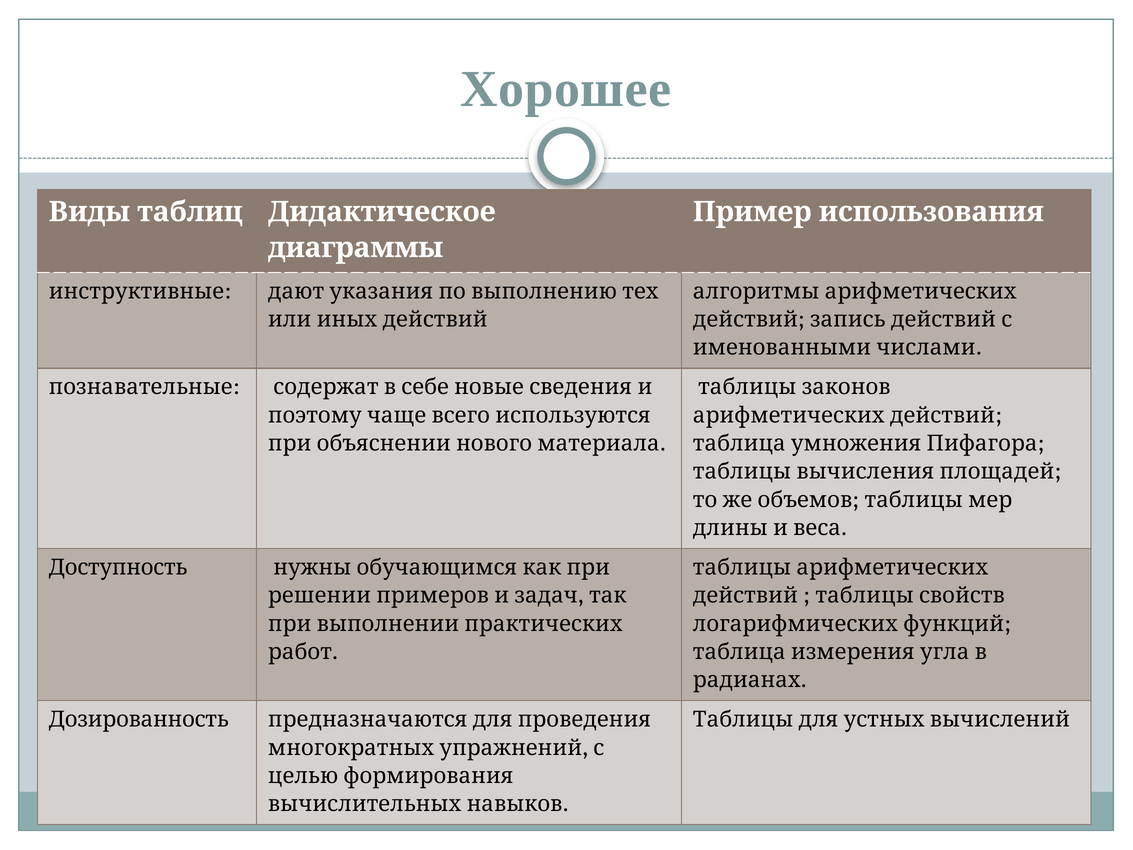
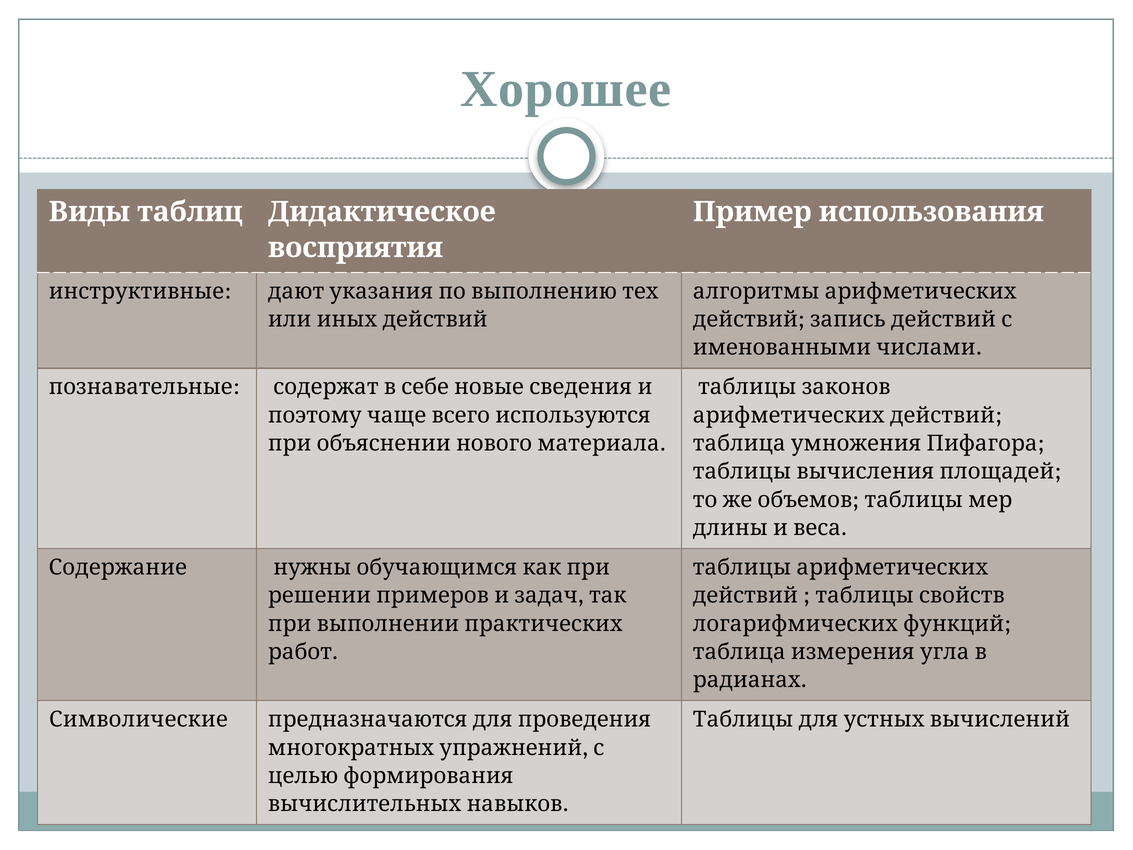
диаграммы: диаграммы -> восприятия
Доступность: Доступность -> Содержание
Дозированность: Дозированность -> Символические
